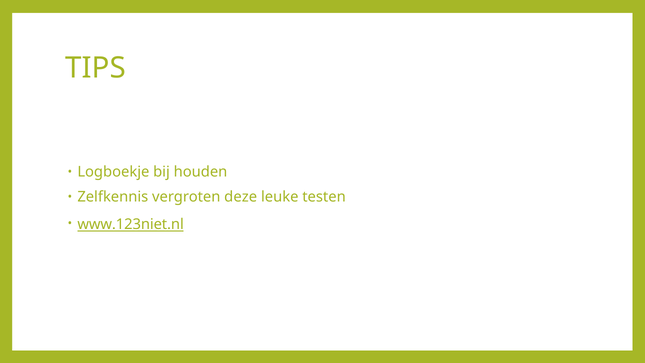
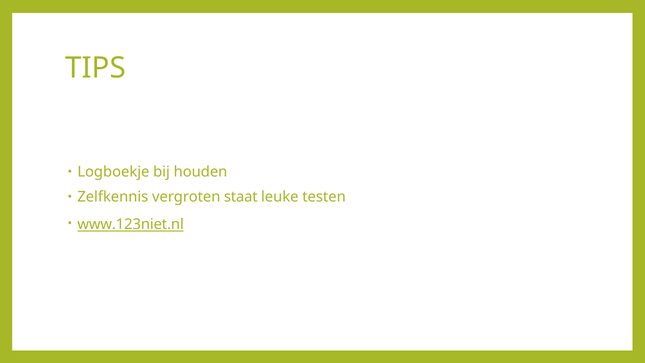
deze: deze -> staat
